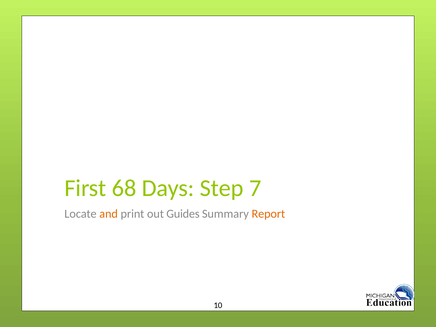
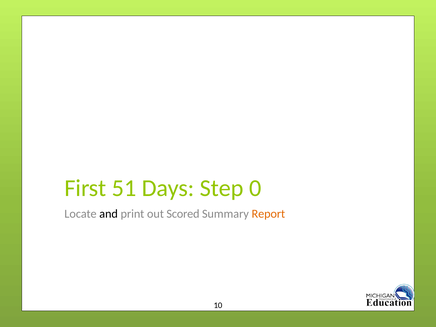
68: 68 -> 51
7: 7 -> 0
and colour: orange -> black
Guides: Guides -> Scored
